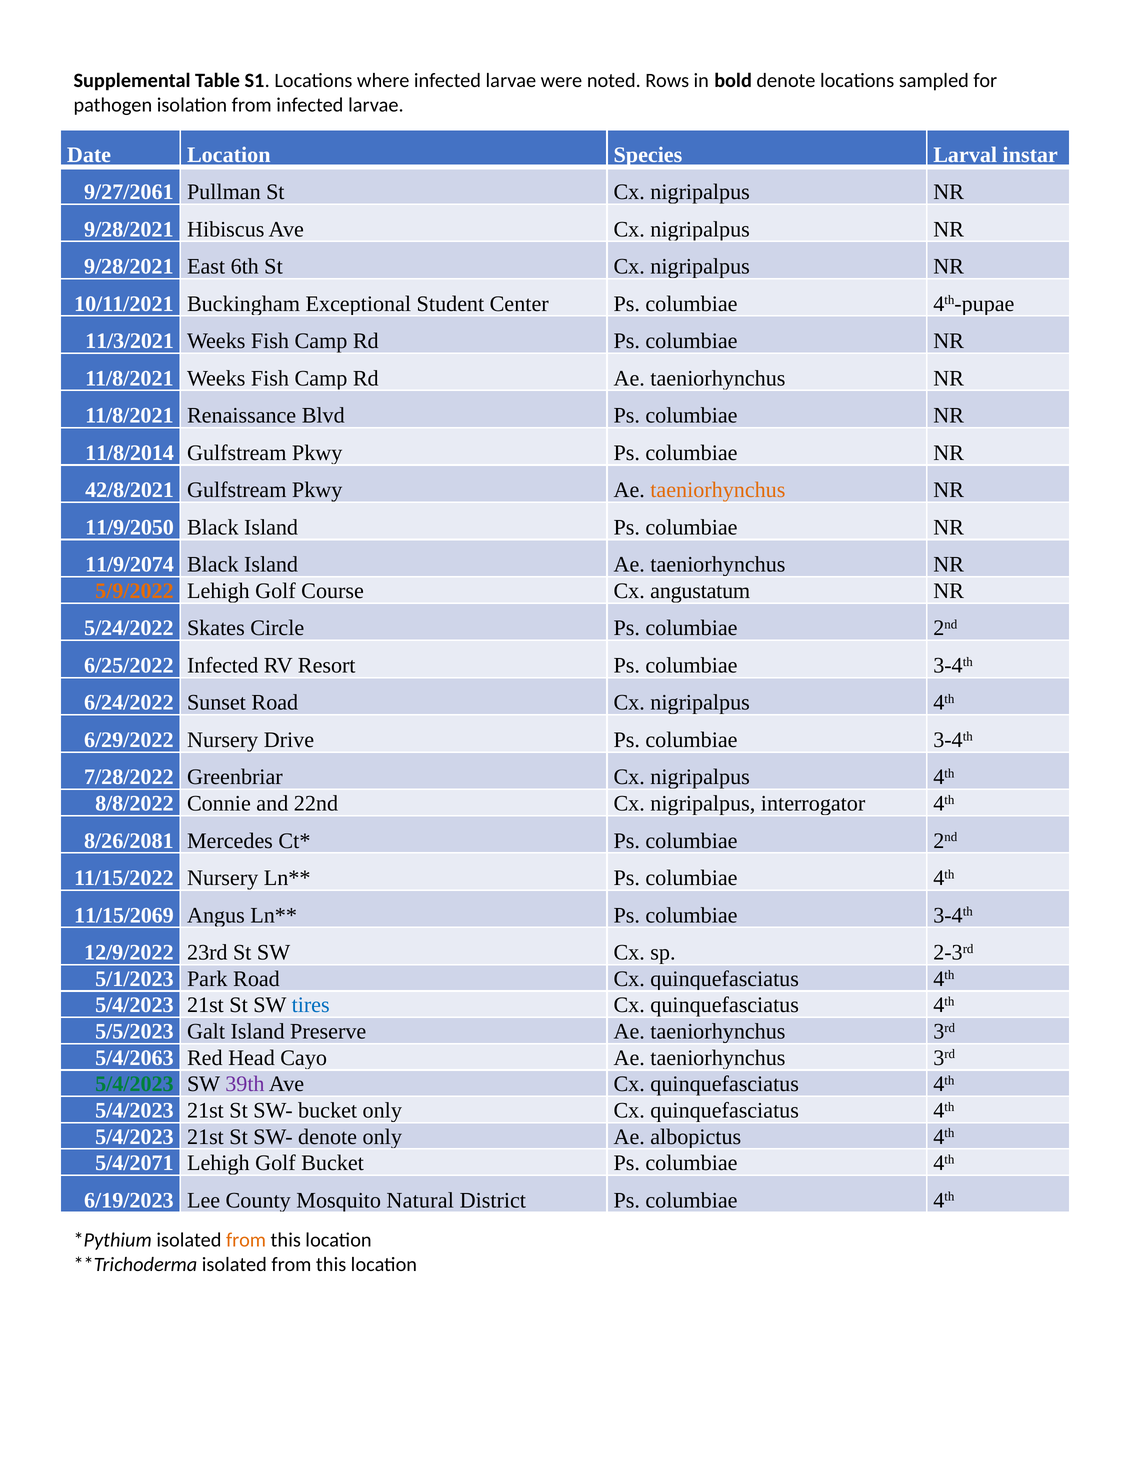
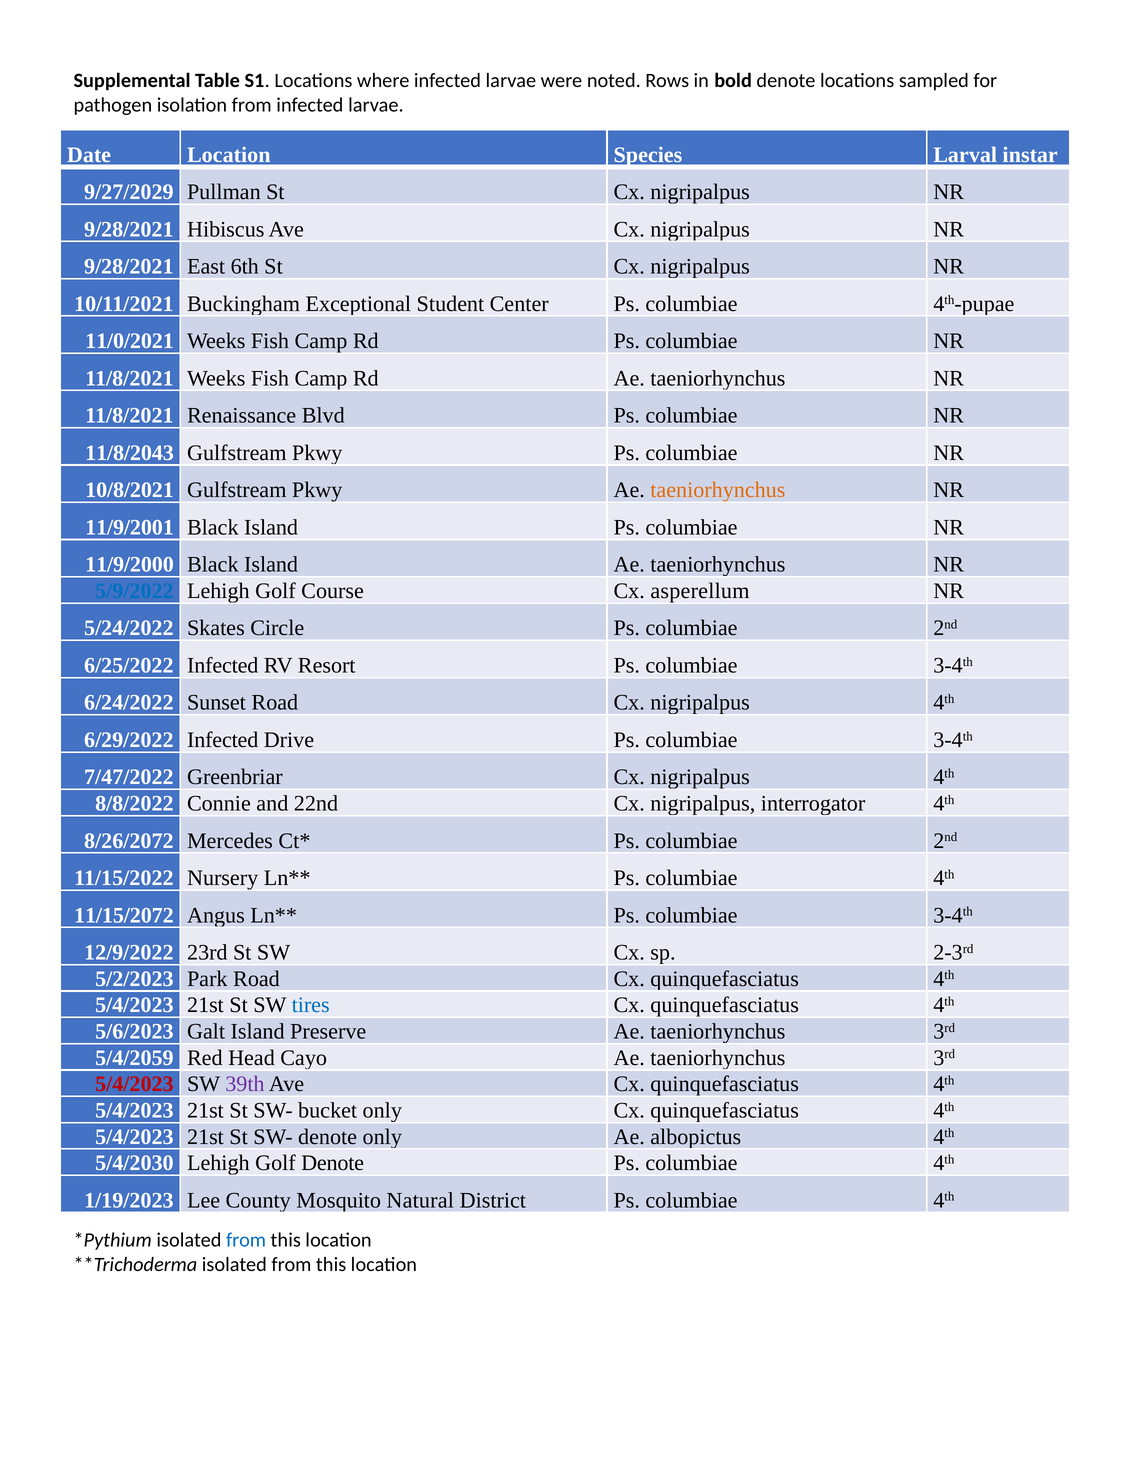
9/27/2061: 9/27/2061 -> 9/27/2029
11/3/2021: 11/3/2021 -> 11/0/2021
11/8/2014: 11/8/2014 -> 11/8/2043
42/8/2021: 42/8/2021 -> 10/8/2021
11/9/2050: 11/9/2050 -> 11/9/2001
11/9/2074: 11/9/2074 -> 11/9/2000
5/9/2022 colour: orange -> blue
angustatum: angustatum -> asperellum
6/29/2022 Nursery: Nursery -> Infected
7/28/2022: 7/28/2022 -> 7/47/2022
8/26/2081: 8/26/2081 -> 8/26/2072
11/15/2069: 11/15/2069 -> 11/15/2072
5/1/2023: 5/1/2023 -> 5/2/2023
5/5/2023: 5/5/2023 -> 5/6/2023
5/4/2063: 5/4/2063 -> 5/4/2059
5/4/2023 at (134, 1084) colour: green -> red
5/4/2071: 5/4/2071 -> 5/4/2030
Golf Bucket: Bucket -> Denote
6/19/2023: 6/19/2023 -> 1/19/2023
from at (246, 1240) colour: orange -> blue
